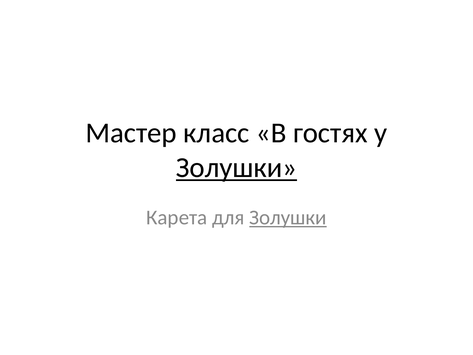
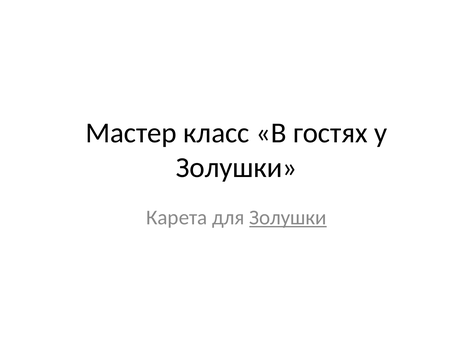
Золушки at (236, 168) underline: present -> none
